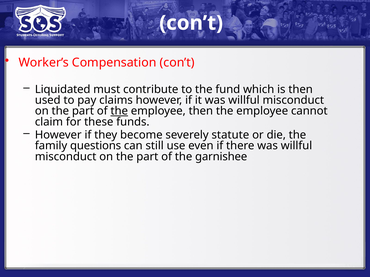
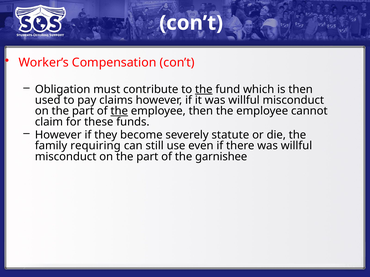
Liquidated: Liquidated -> Obligation
the at (204, 89) underline: none -> present
questions: questions -> requiring
